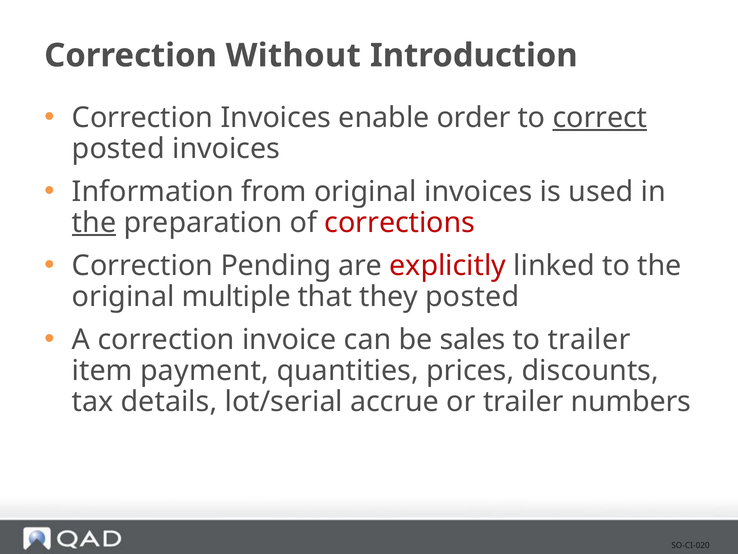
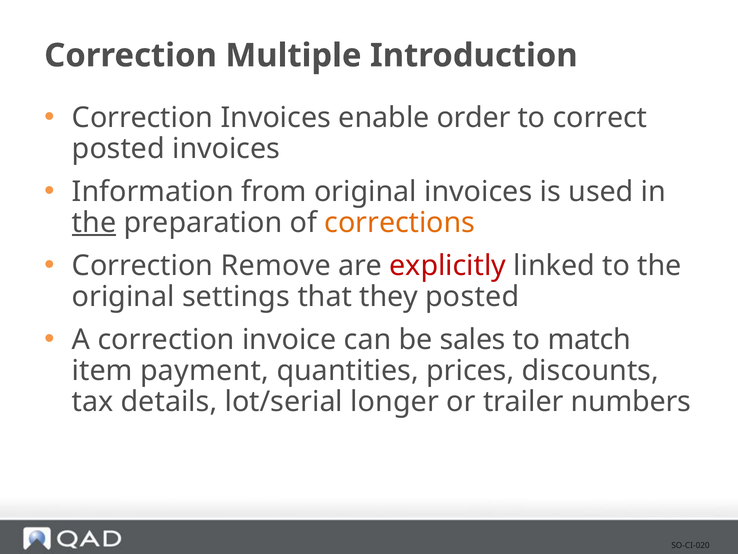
Without: Without -> Multiple
correct underline: present -> none
corrections colour: red -> orange
Pending: Pending -> Remove
multiple: multiple -> settings
to trailer: trailer -> match
accrue: accrue -> longer
